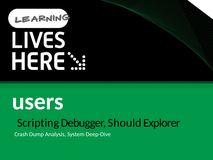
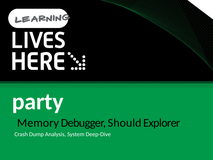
users: users -> party
Scripting: Scripting -> Memory
